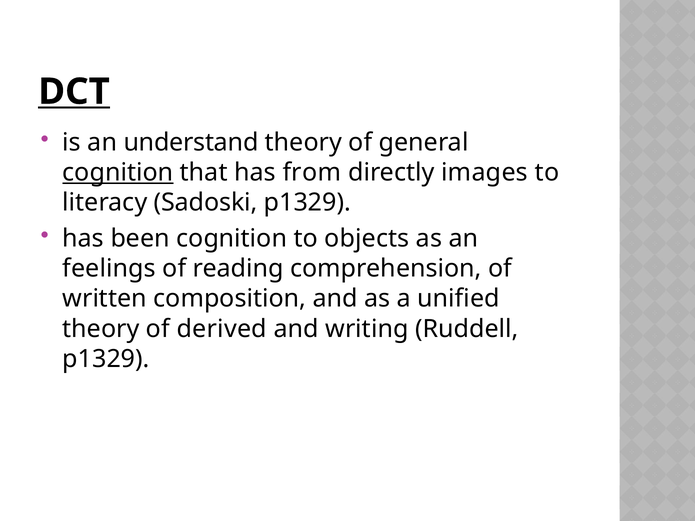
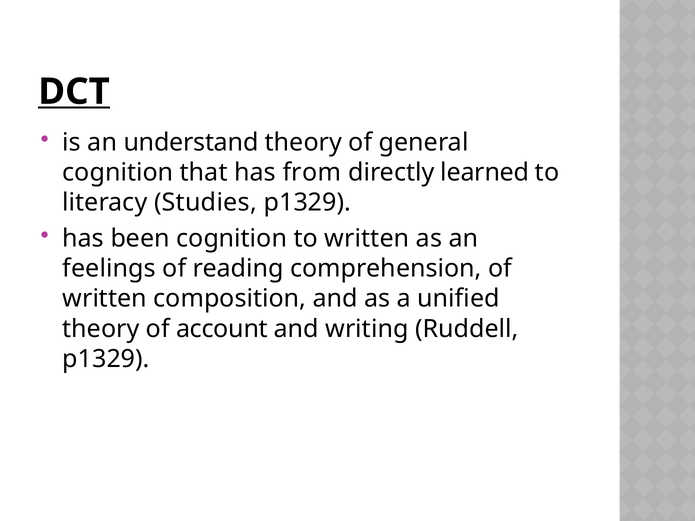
cognition at (118, 173) underline: present -> none
images: images -> learned
Sadoski: Sadoski -> Studies
to objects: objects -> written
derived: derived -> account
